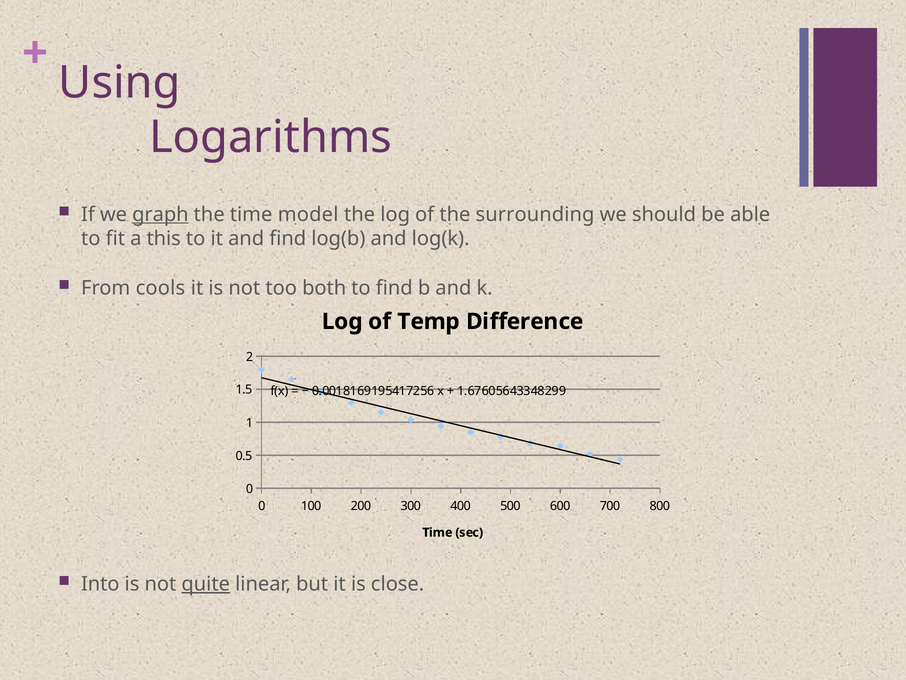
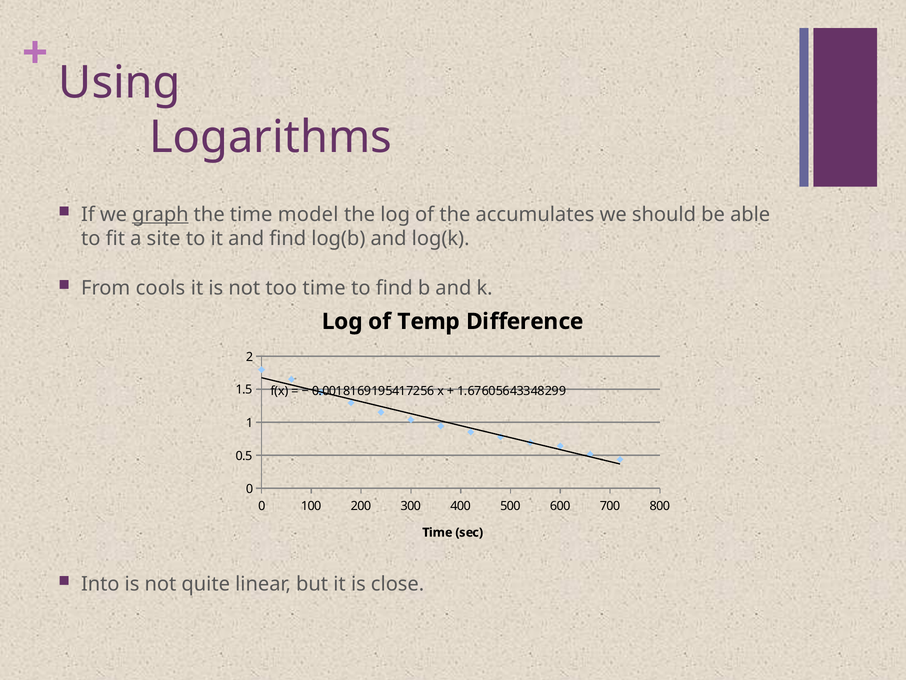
surrounding: surrounding -> accumulates
this: this -> site
too both: both -> time
quite underline: present -> none
